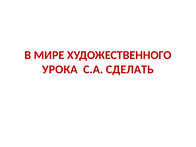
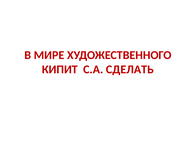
УРОКА: УРОКА -> КИПИТ
